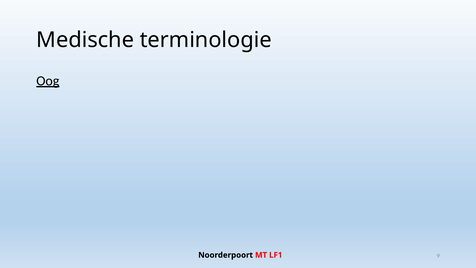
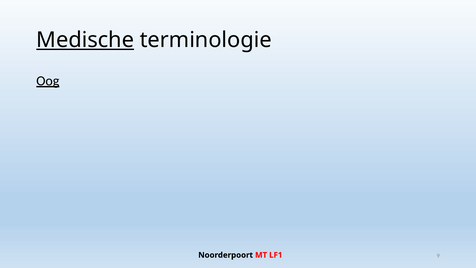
Medische underline: none -> present
